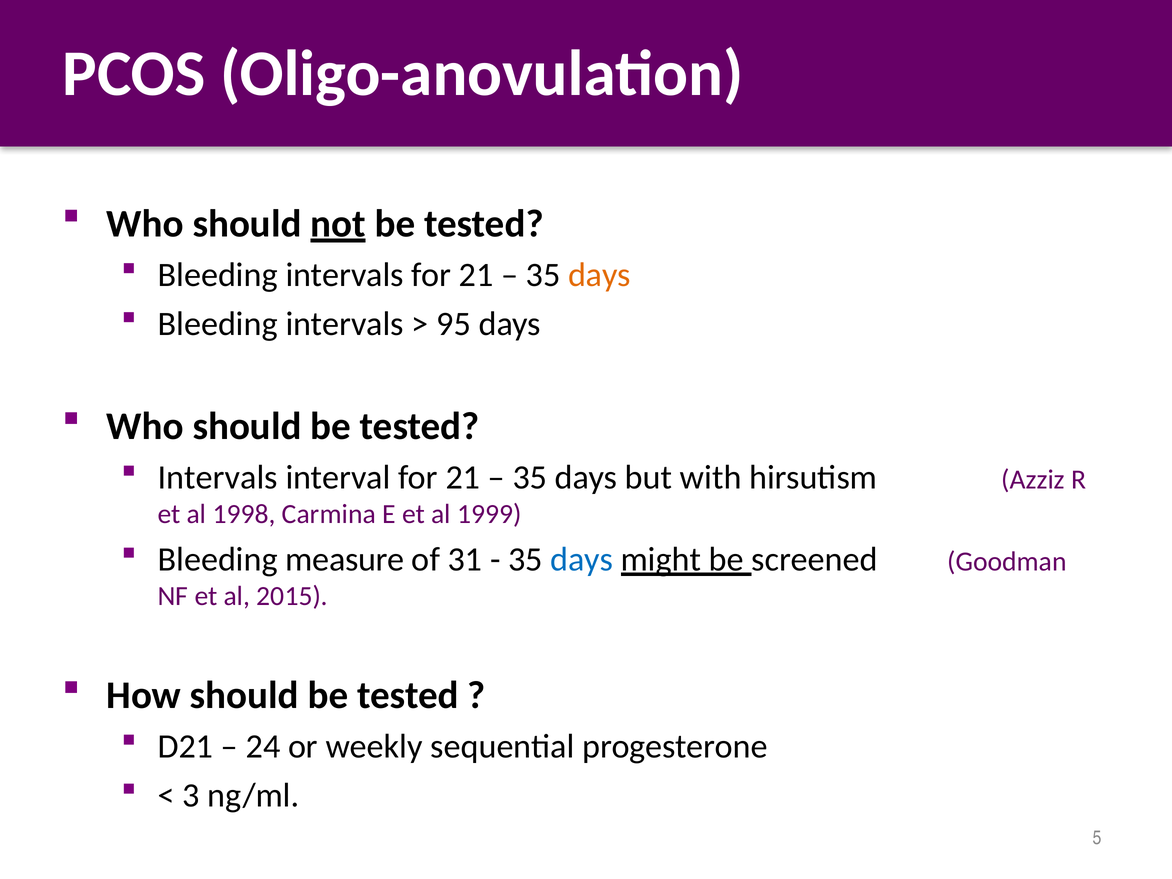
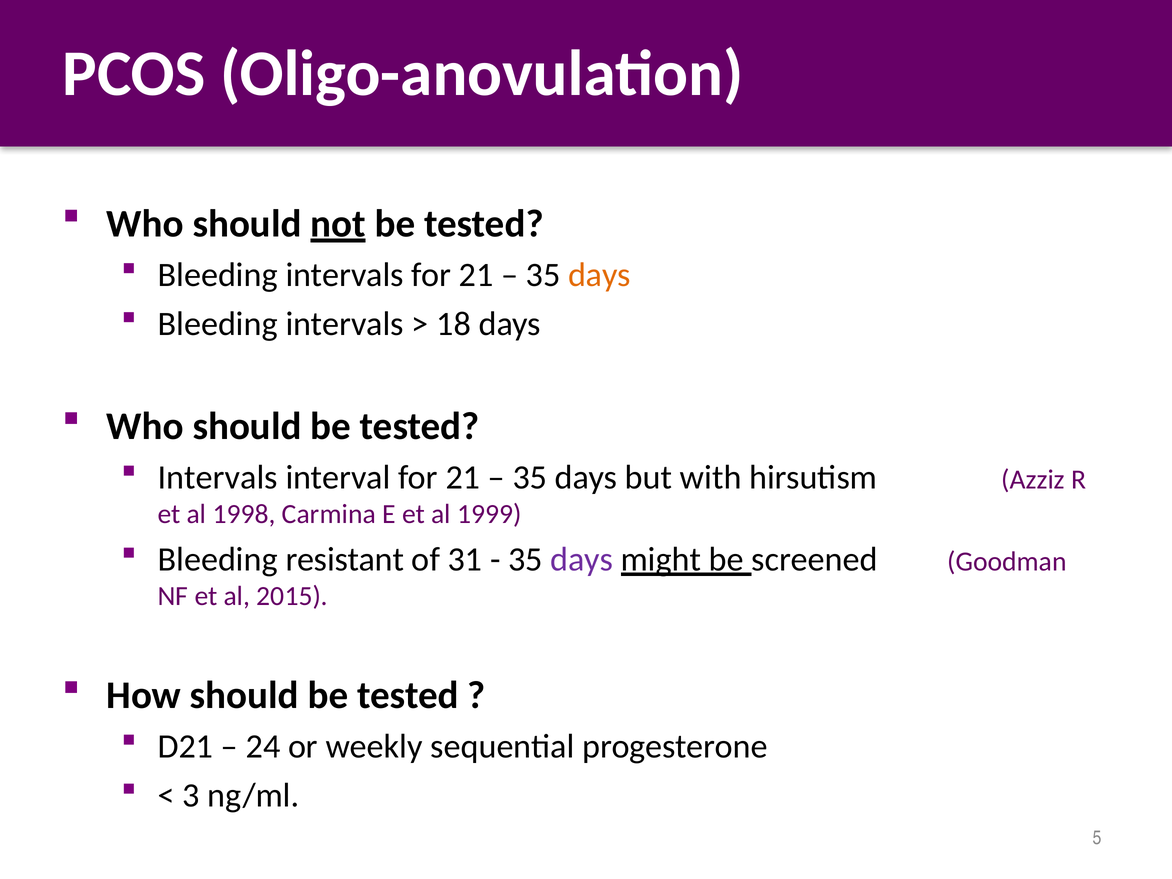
95: 95 -> 18
measure: measure -> resistant
days at (582, 560) colour: blue -> purple
